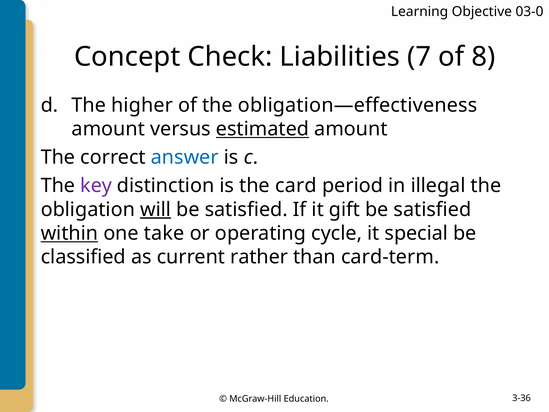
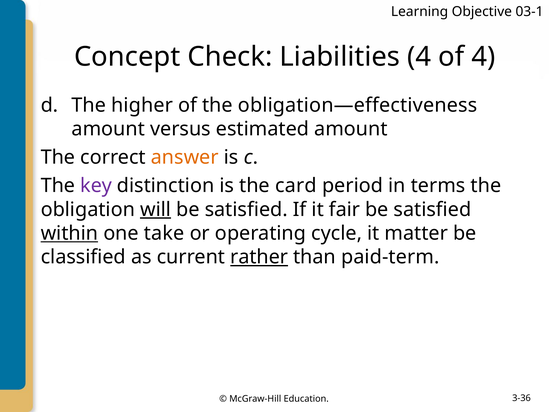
03-0: 03-0 -> 03-1
Liabilities 7: 7 -> 4
of 8: 8 -> 4
estimated underline: present -> none
answer colour: blue -> orange
illegal: illegal -> terms
gift: gift -> fair
special: special -> matter
rather underline: none -> present
card-term: card-term -> paid-term
